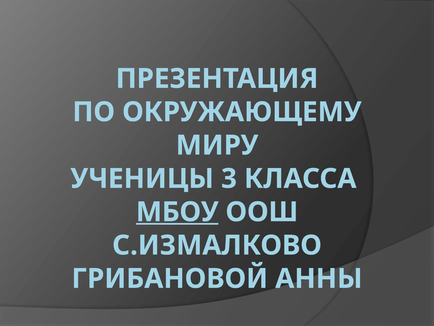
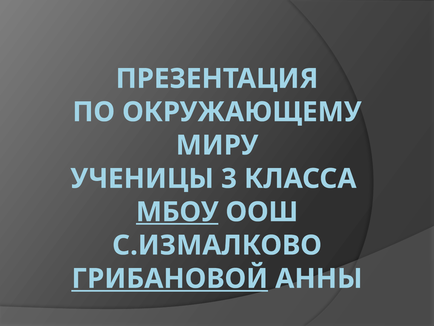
ГРИБАНОВОЙ underline: none -> present
